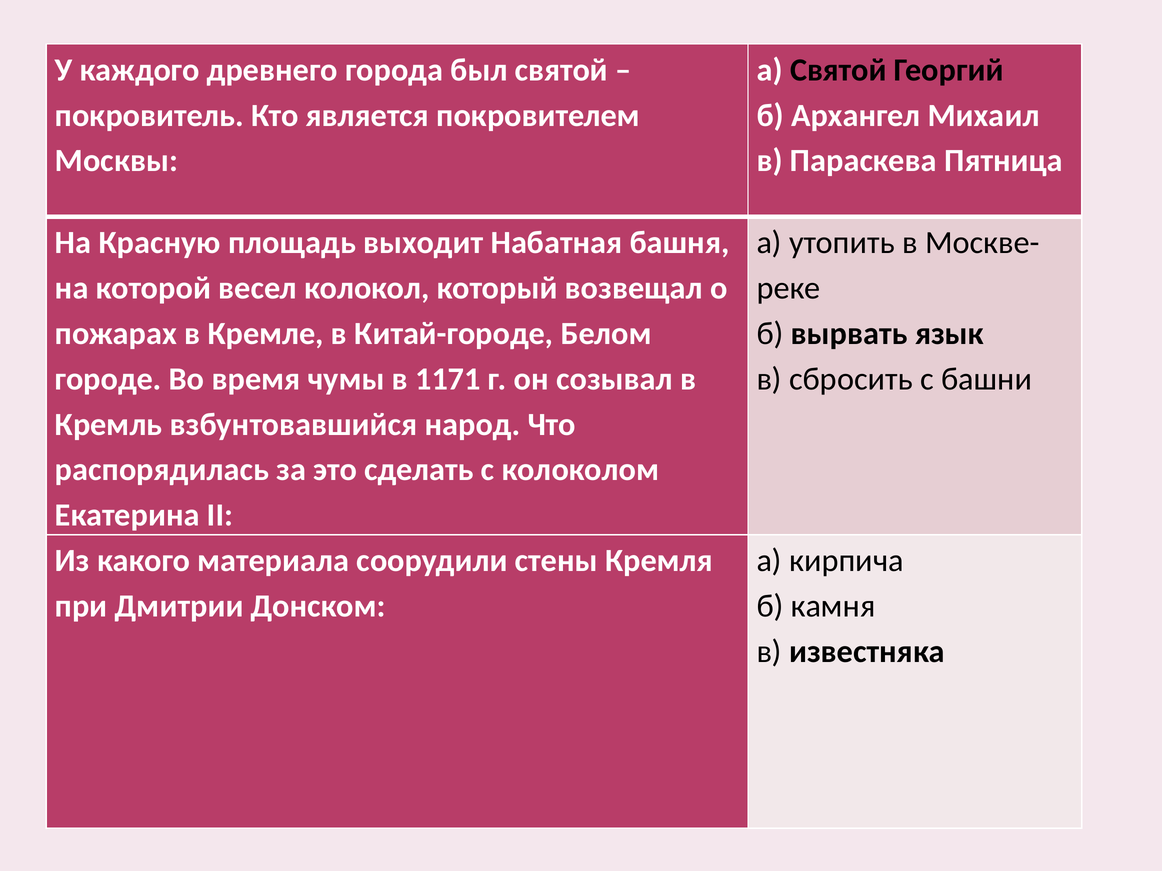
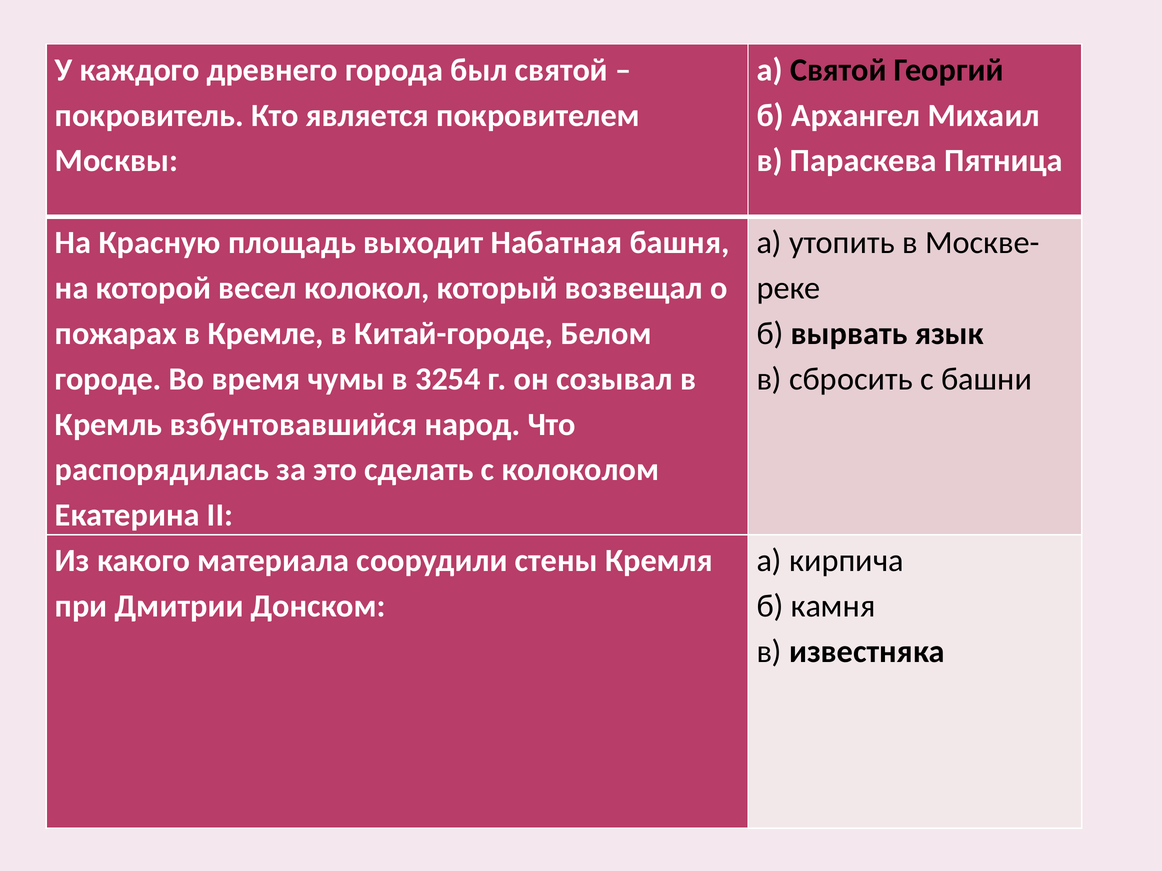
1171: 1171 -> 3254
